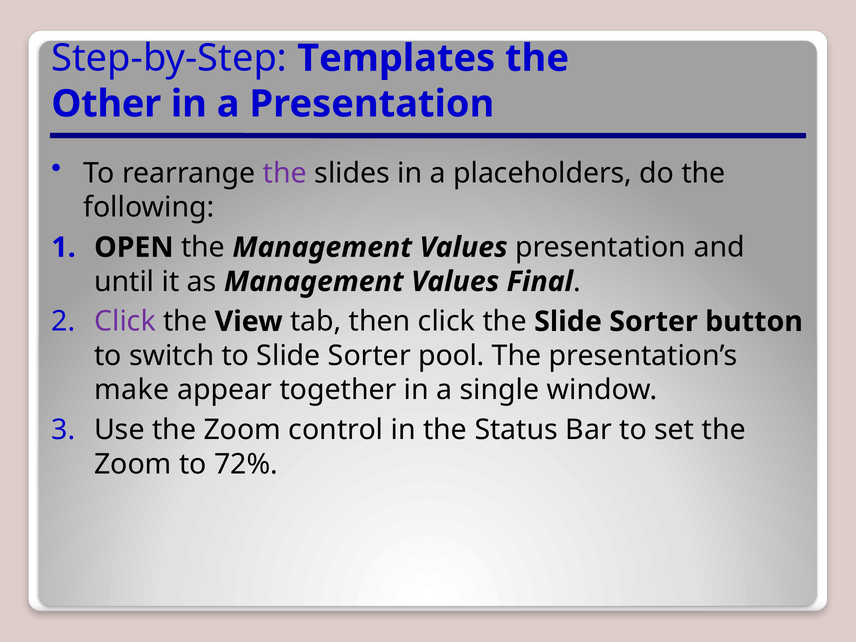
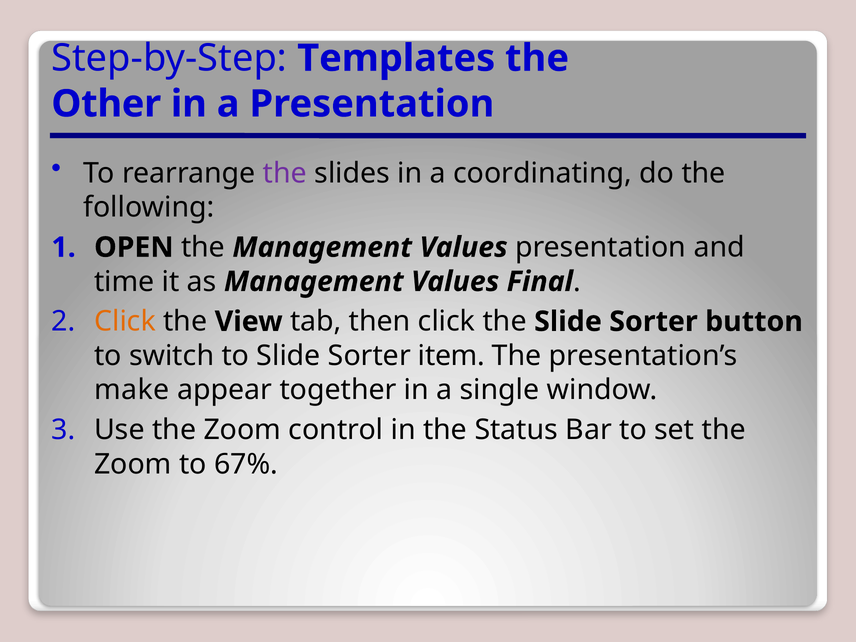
placeholders: placeholders -> coordinating
until: until -> time
Click at (125, 322) colour: purple -> orange
pool: pool -> item
72%: 72% -> 67%
